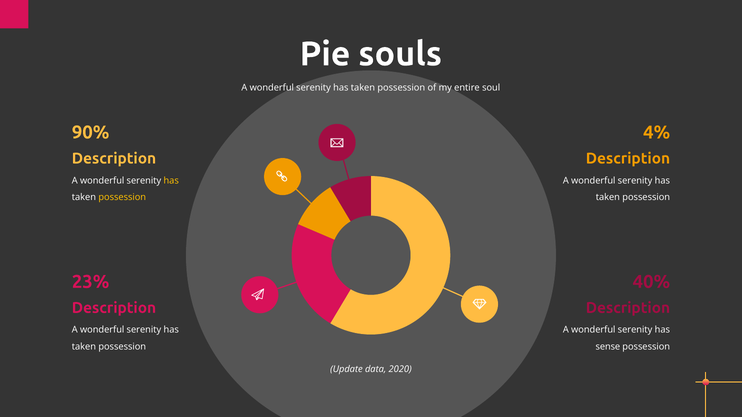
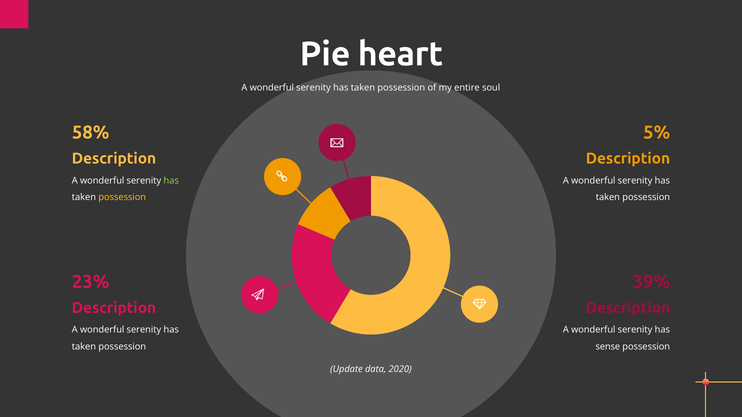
souls: souls -> heart
90%: 90% -> 58%
4%: 4% -> 5%
has at (171, 181) colour: yellow -> light green
40%: 40% -> 39%
